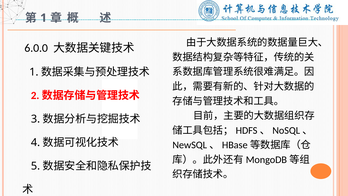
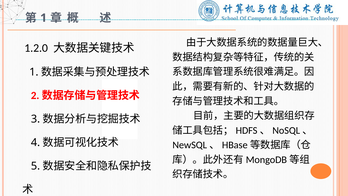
6.0.0: 6.0.0 -> 1.2.0
